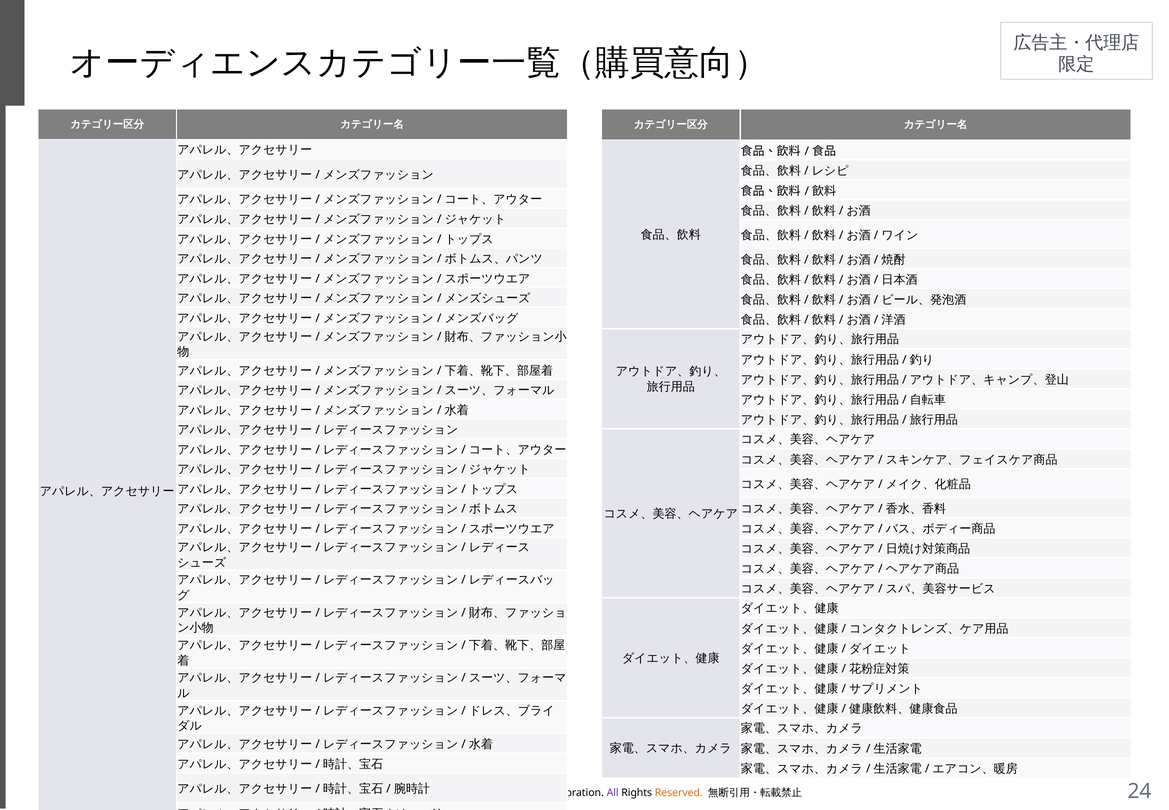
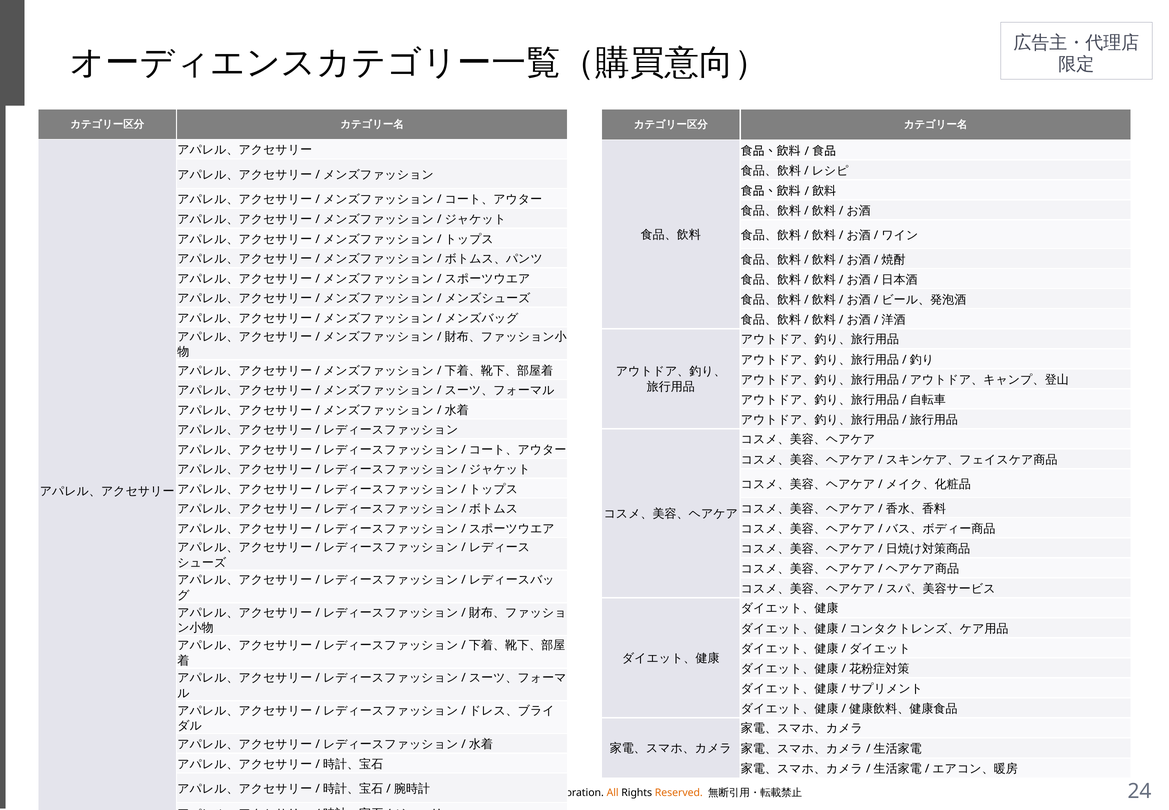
All colour: purple -> orange
